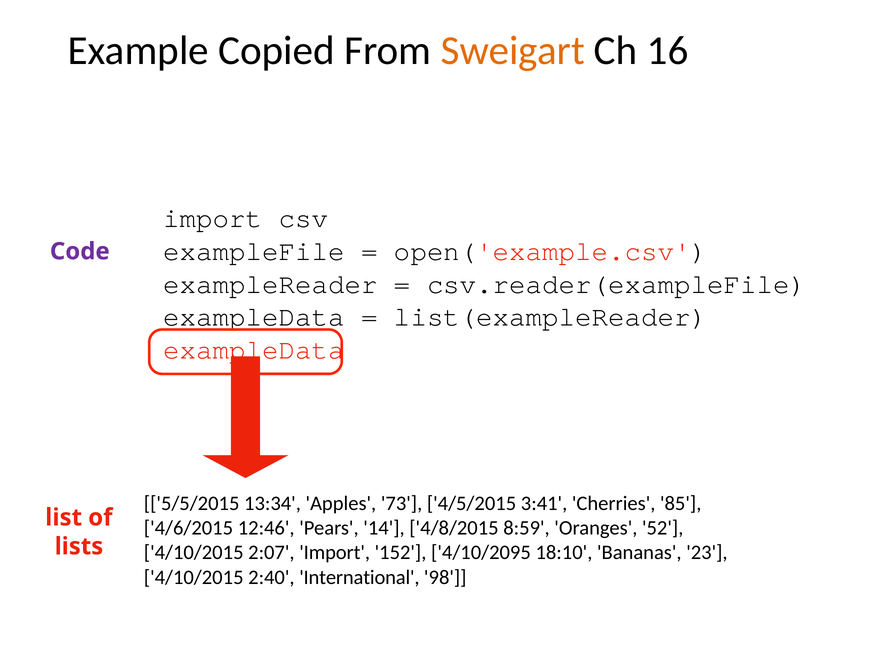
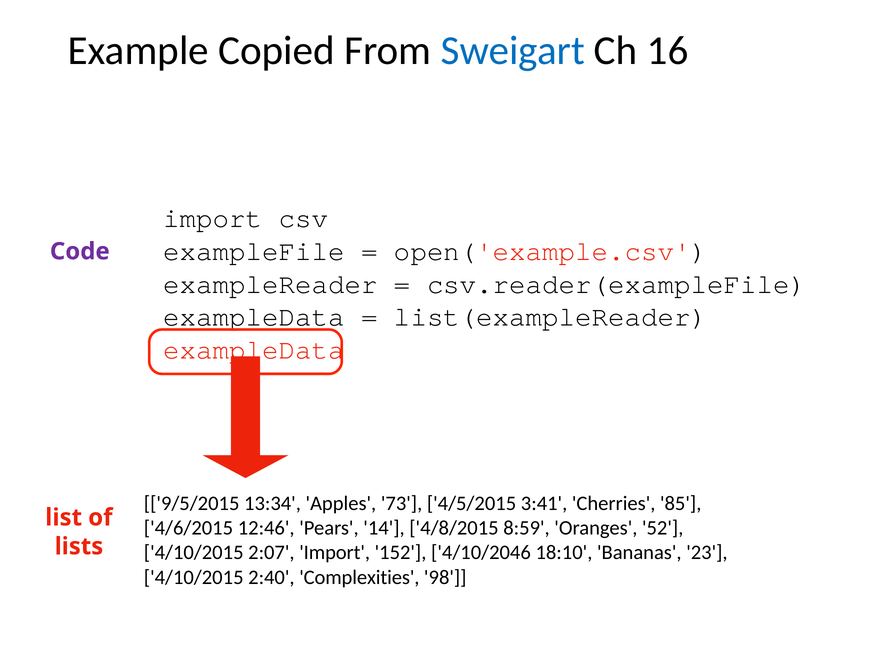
Sweigart colour: orange -> blue
5/5/2015: 5/5/2015 -> 9/5/2015
4/10/2095: 4/10/2095 -> 4/10/2046
International: International -> Complexities
